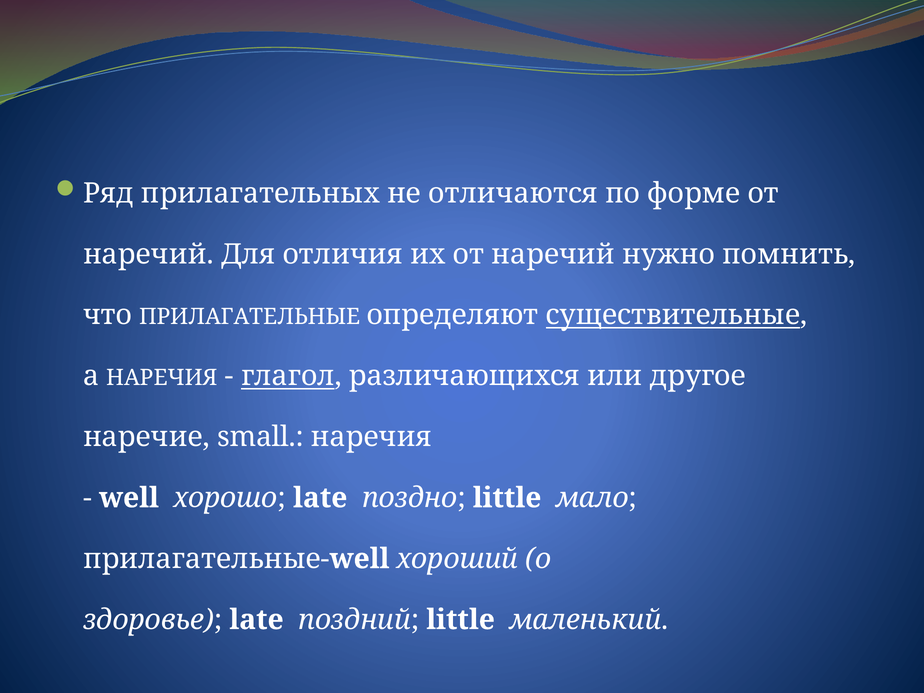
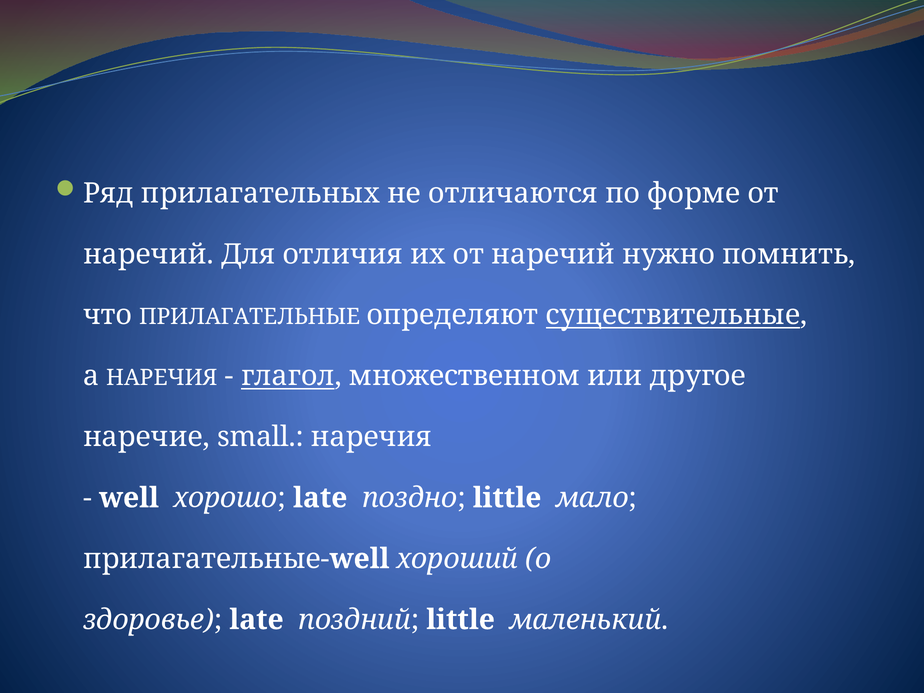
различающихся: различающихся -> множественном
